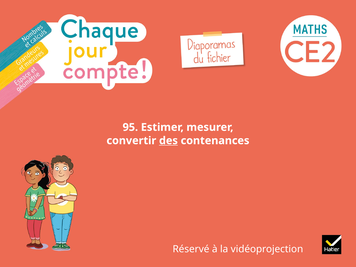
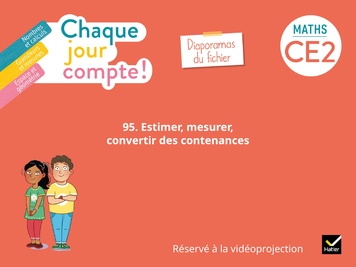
des underline: present -> none
